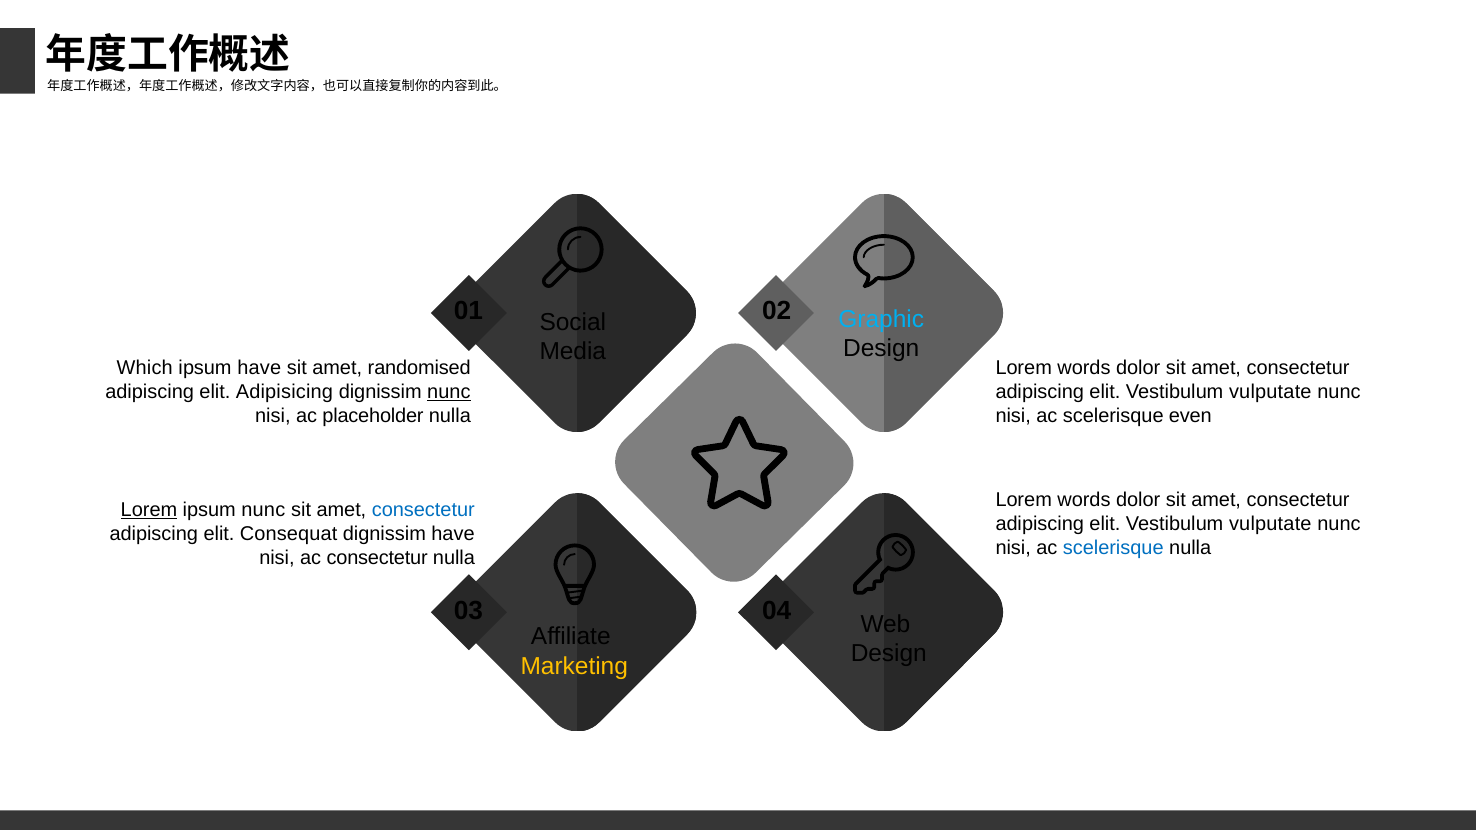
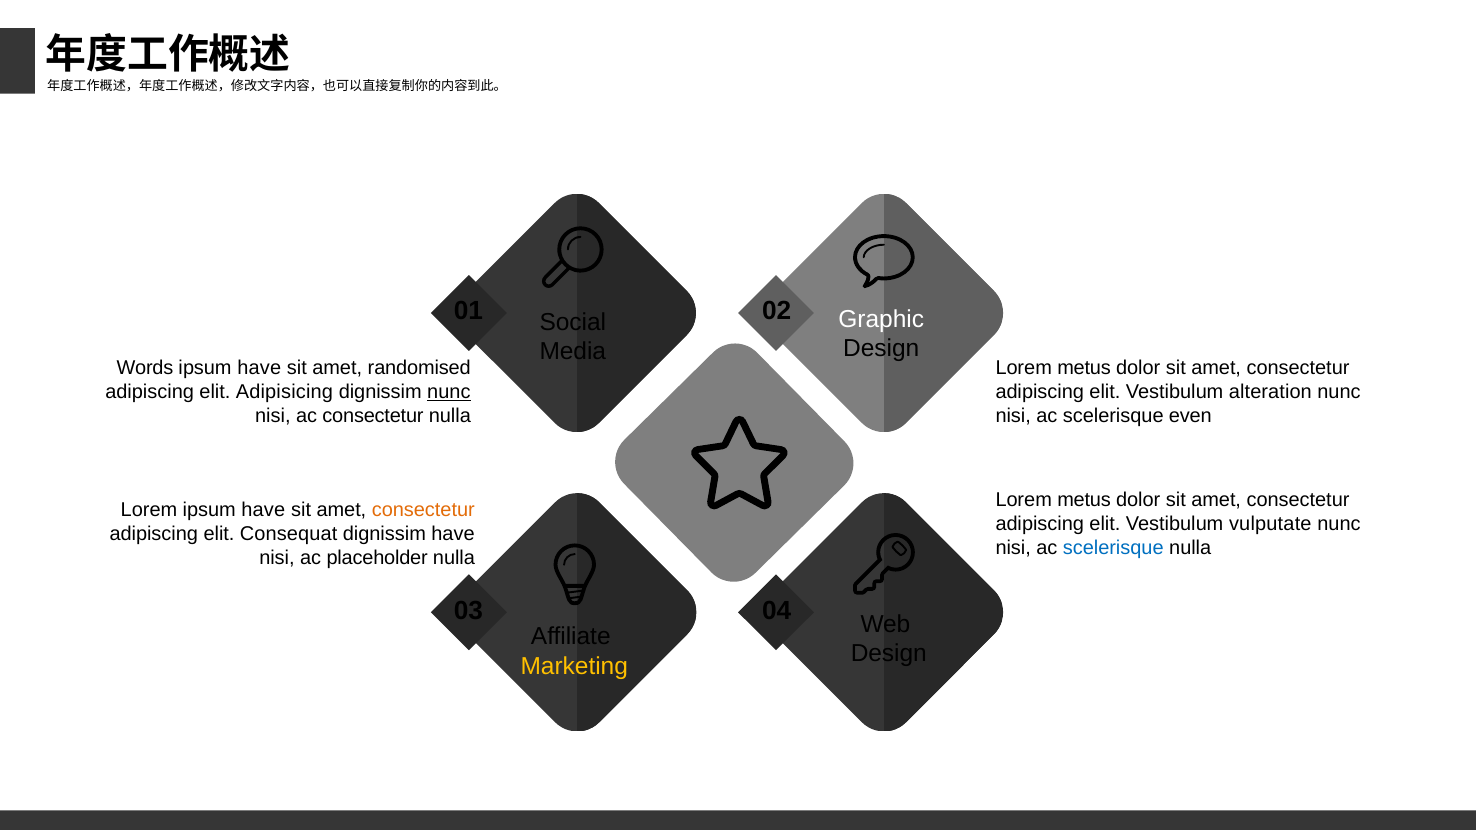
Graphic colour: light blue -> white
Which: Which -> Words
words at (1084, 368): words -> metus
vulputate at (1270, 392): vulputate -> alteration
ac placeholder: placeholder -> consectetur
words at (1084, 501): words -> metus
Lorem at (149, 510) underline: present -> none
nunc at (263, 510): nunc -> have
consectetur at (423, 510) colour: blue -> orange
ac consectetur: consectetur -> placeholder
